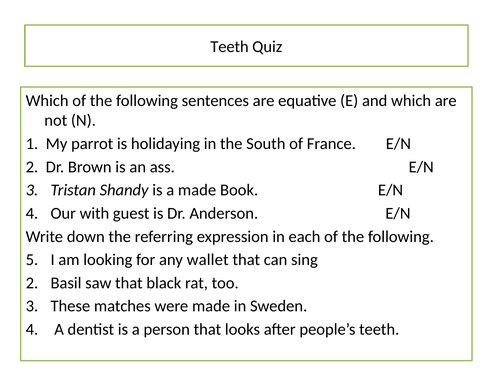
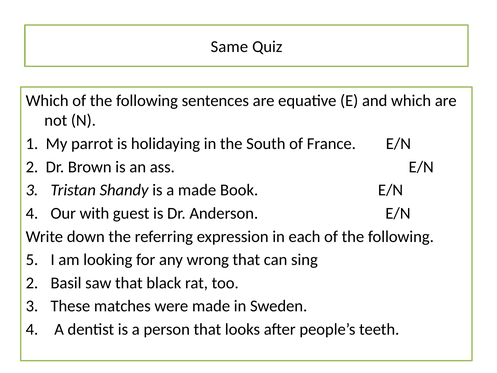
Teeth at (230, 47): Teeth -> Same
wallet: wallet -> wrong
